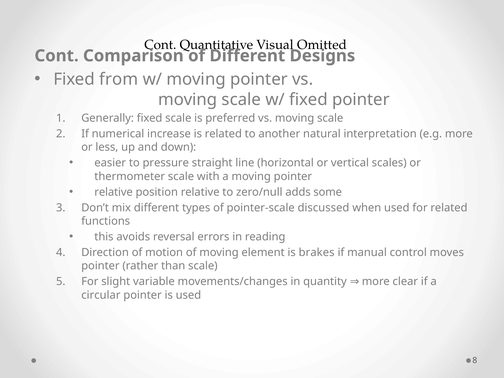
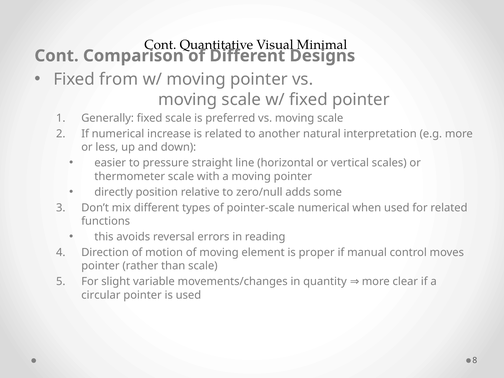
Omitted: Omitted -> Minimal
relative at (114, 192): relative -> directly
pointer-scale discussed: discussed -> numerical
brakes: brakes -> proper
